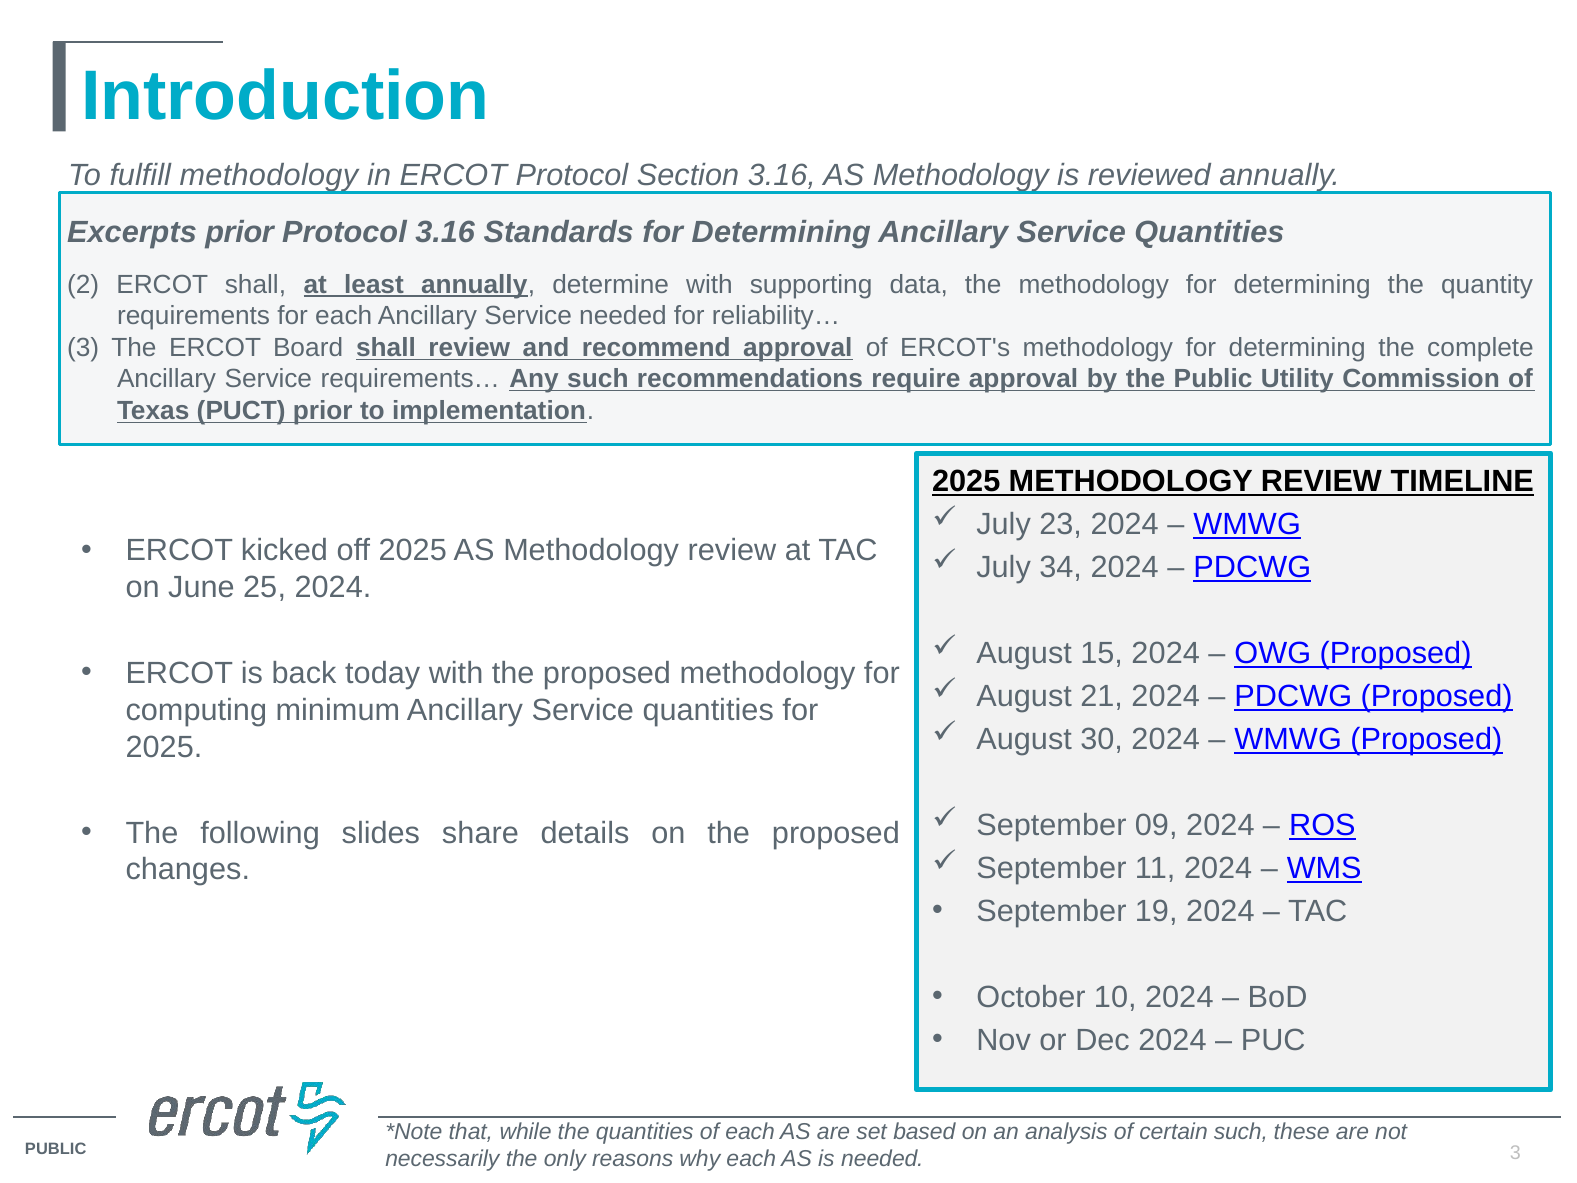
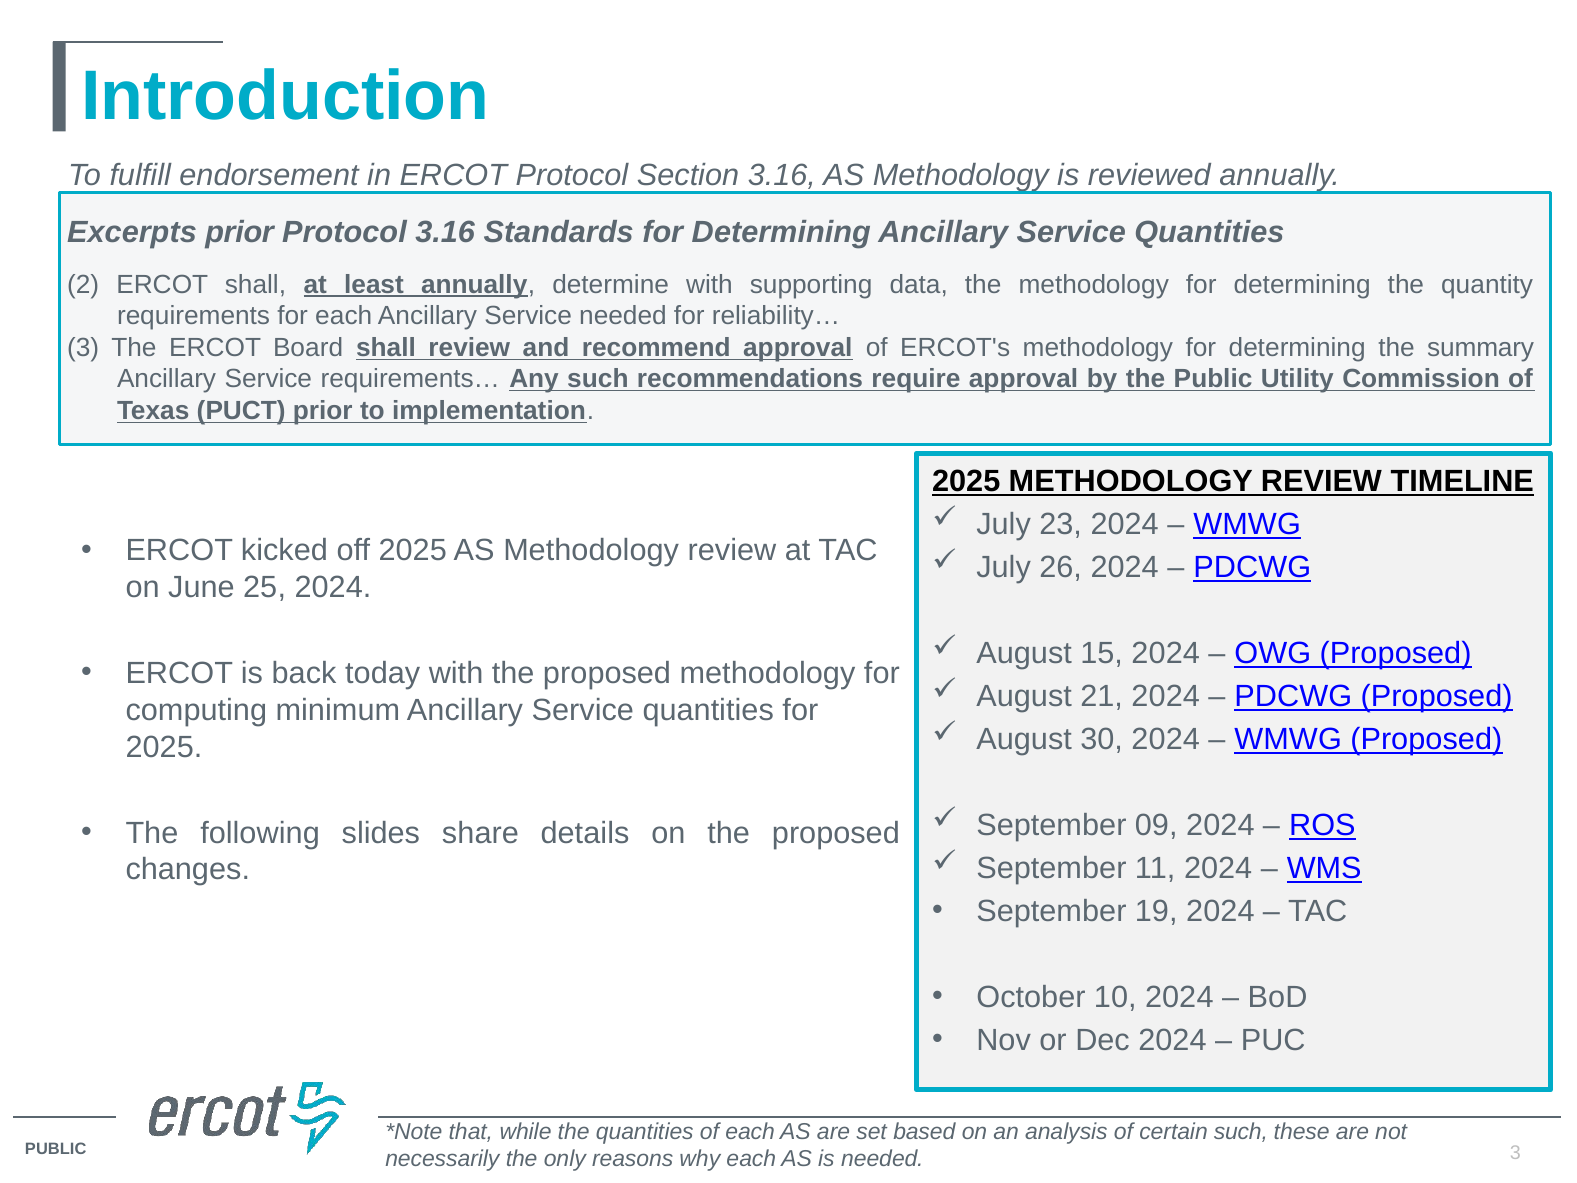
fulfill methodology: methodology -> endorsement
complete: complete -> summary
34: 34 -> 26
